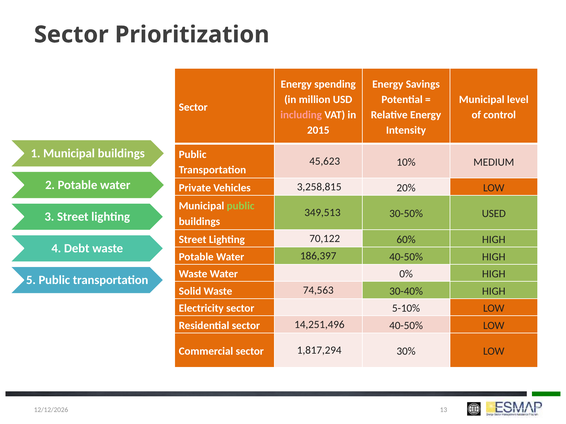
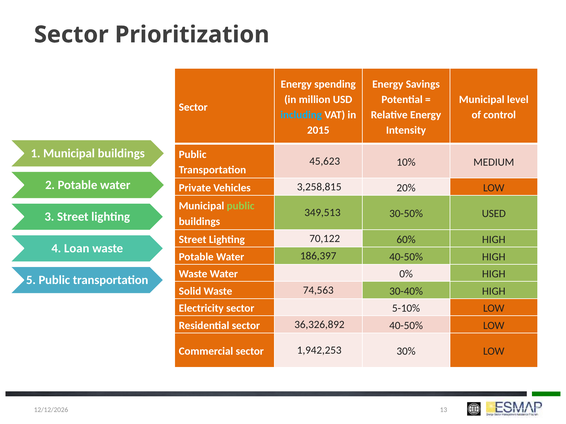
including colour: pink -> light blue
Debt: Debt -> Loan
14,251,496: 14,251,496 -> 36,326,892
1,817,294: 1,817,294 -> 1,942,253
